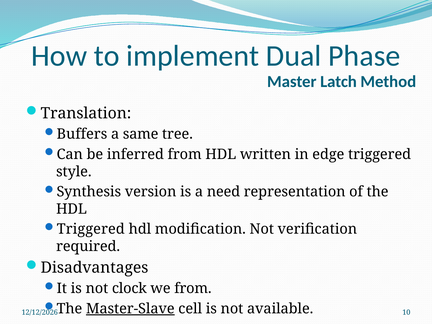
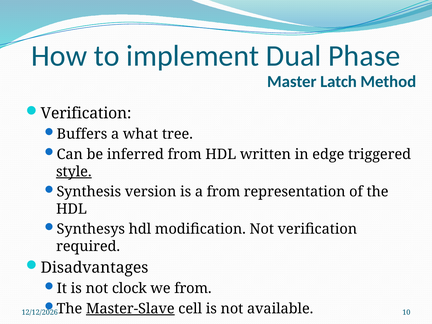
Translation at (86, 113): Translation -> Verification
same: same -> what
style underline: none -> present
a need: need -> from
Triggered at (91, 229): Triggered -> Synthesys
